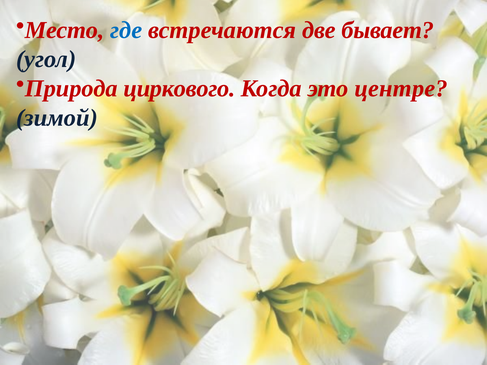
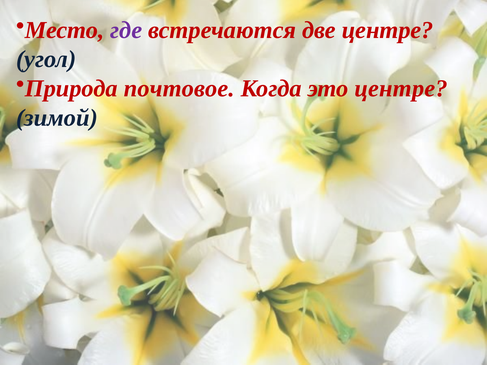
где colour: blue -> purple
две бывает: бывает -> центре
циркового: циркового -> почтовое
